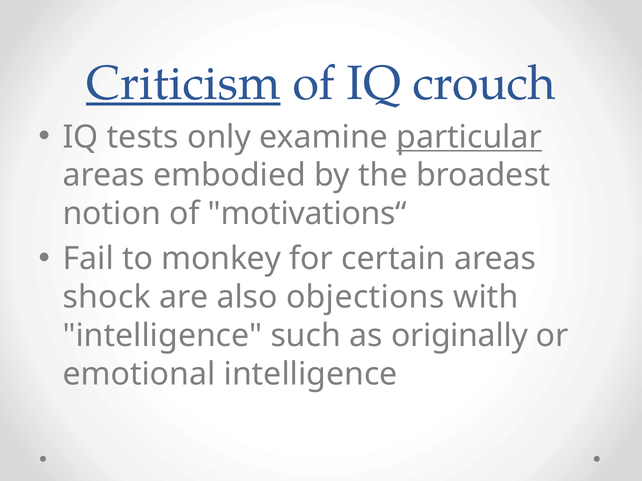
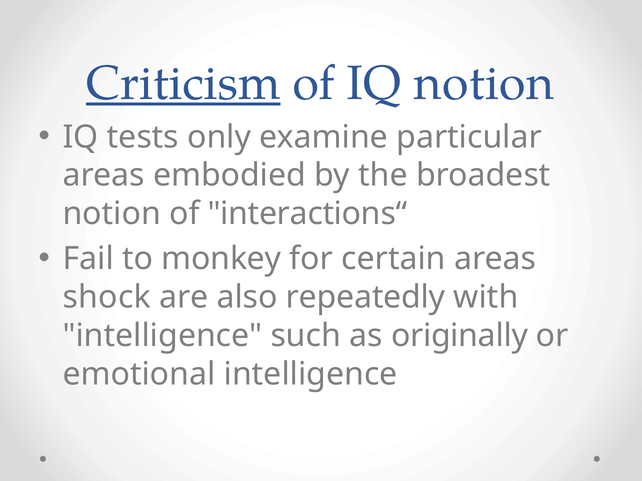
IQ crouch: crouch -> notion
particular underline: present -> none
motivations“: motivations“ -> interactions“
objections: objections -> repeatedly
